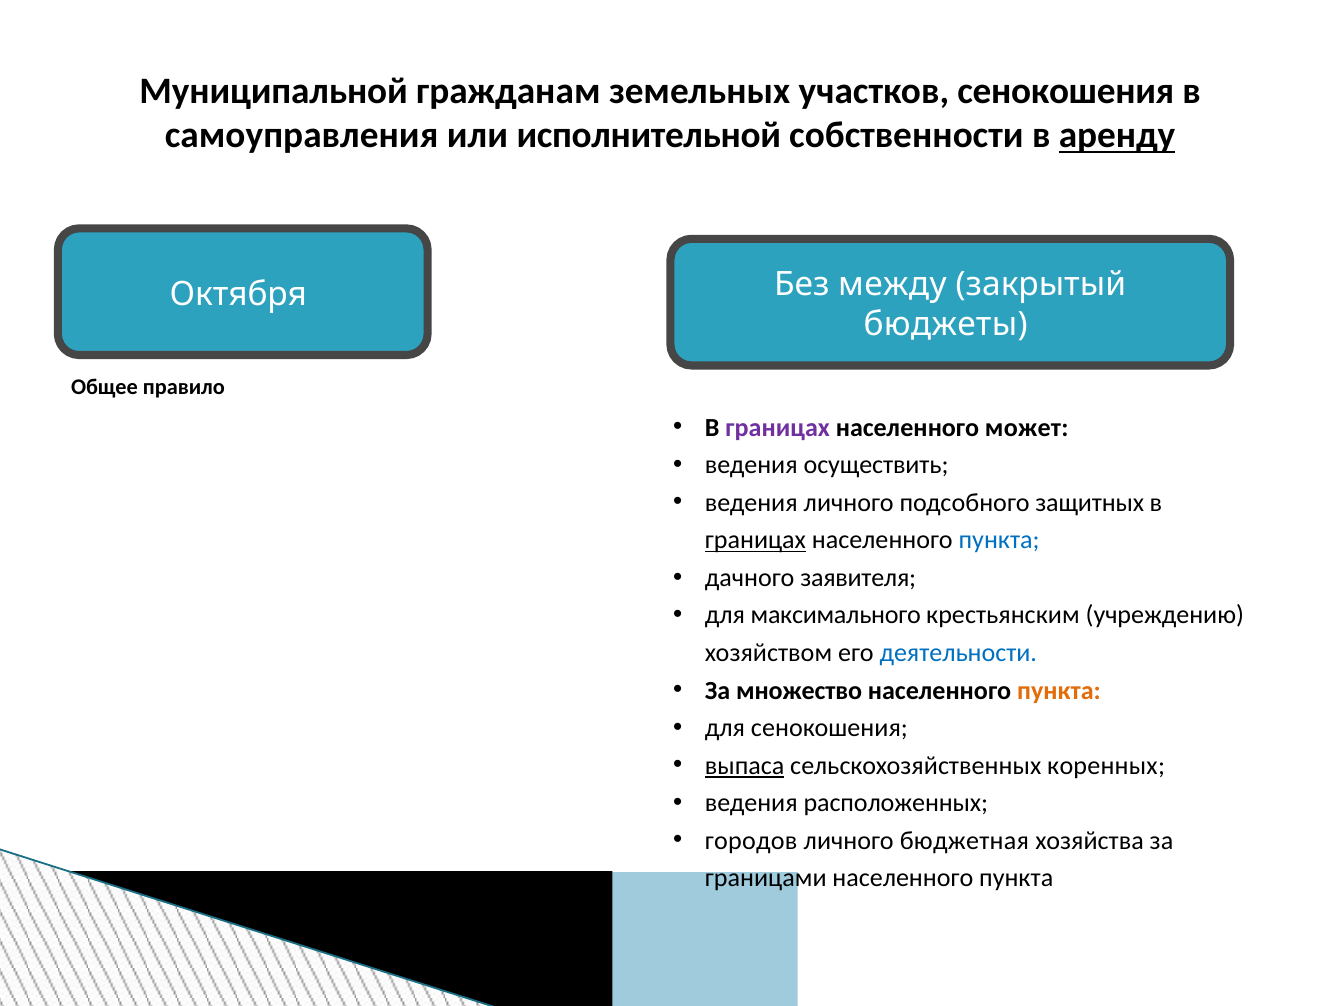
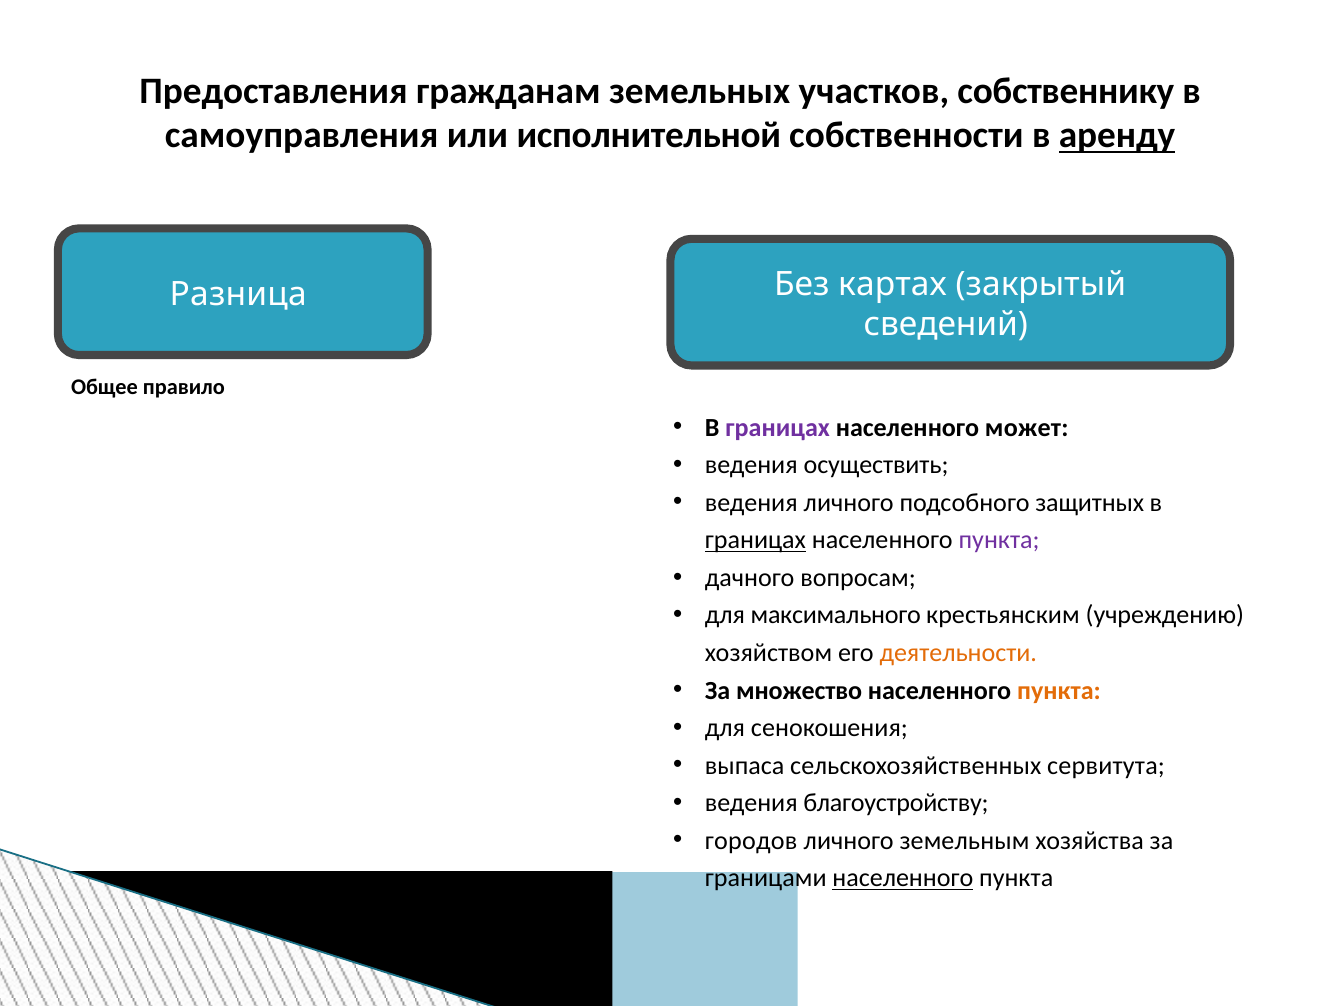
Муниципальной: Муниципальной -> Предоставления
участков сенокошения: сенокошения -> собственнику
между: между -> картах
Октября: Октября -> Разница
бюджеты: бюджеты -> сведений
пункта at (999, 540) colour: blue -> purple
заявителя: заявителя -> вопросам
деятельности colour: blue -> orange
выпаса underline: present -> none
коренных: коренных -> сервитута
расположенных: расположенных -> благоустройству
бюджетная: бюджетная -> земельным
населенного at (903, 878) underline: none -> present
